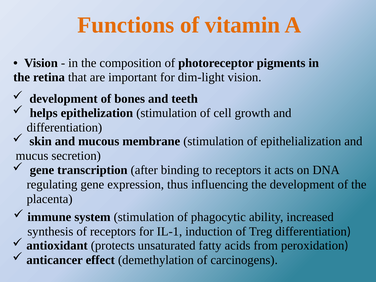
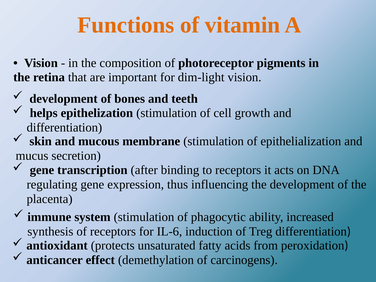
IL-1: IL-1 -> IL-6
